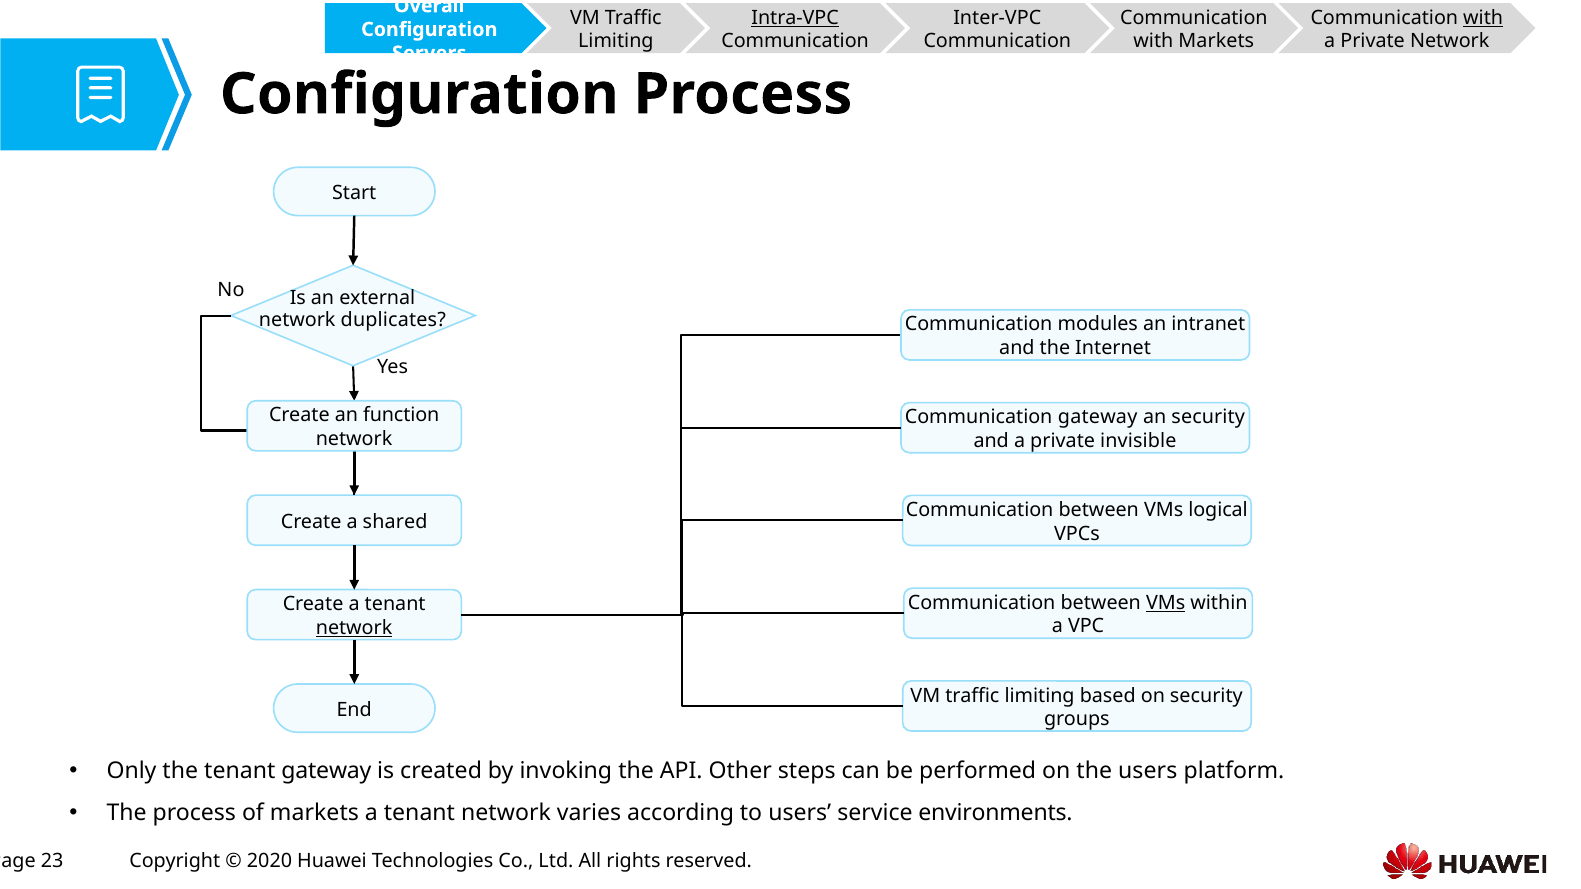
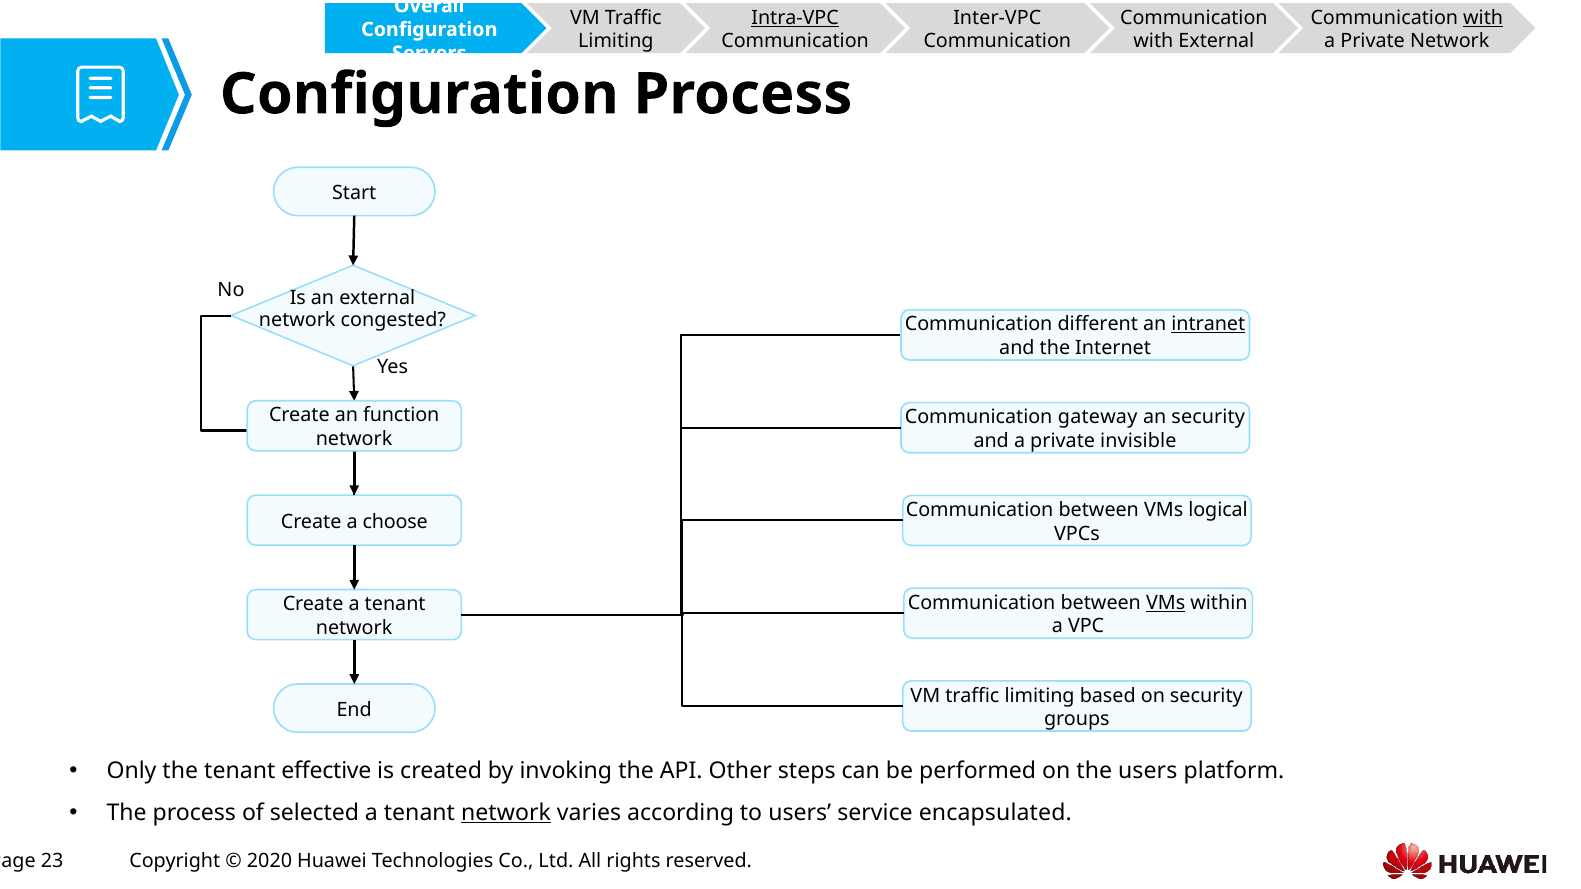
with Markets: Markets -> External
duplicates: duplicates -> congested
modules: modules -> different
intranet underline: none -> present
shared: shared -> choose
network at (354, 628) underline: present -> none
tenant gateway: gateway -> effective
of markets: markets -> selected
network at (506, 813) underline: none -> present
environments: environments -> encapsulated
